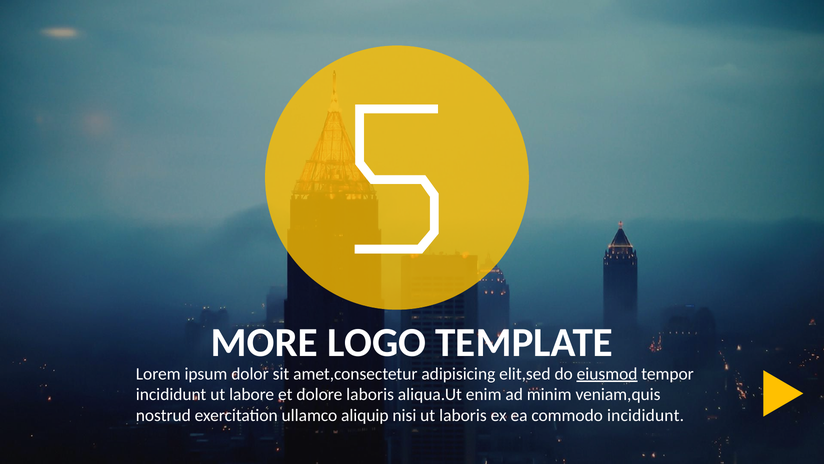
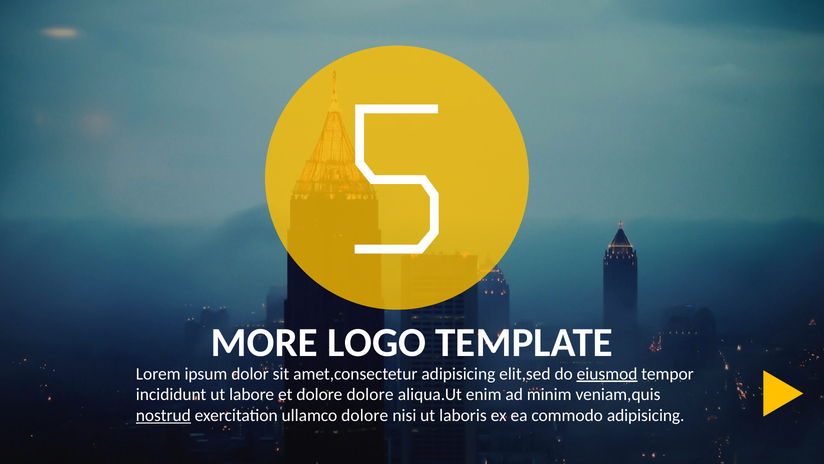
dolore laboris: laboris -> dolore
nostrud underline: none -> present
ullamco aliquip: aliquip -> dolore
commodo incididunt: incididunt -> adipisicing
